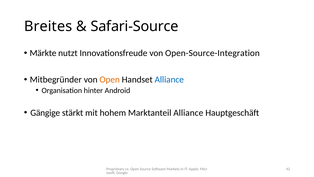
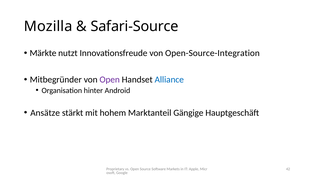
Breites: Breites -> Mozilla
Open at (110, 79) colour: orange -> purple
Gängige: Gängige -> Ansätze
Marktanteil Alliance: Alliance -> Gängige
